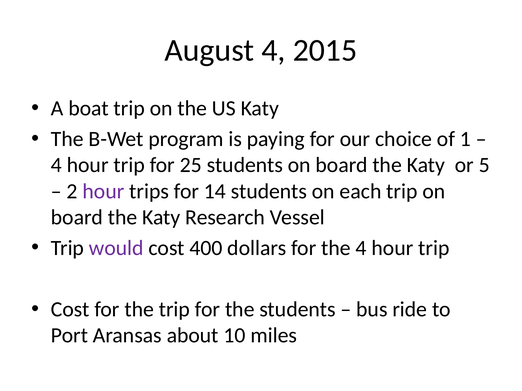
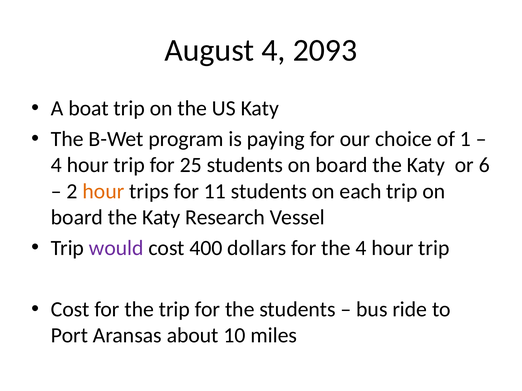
2015: 2015 -> 2093
5: 5 -> 6
hour at (103, 191) colour: purple -> orange
14: 14 -> 11
